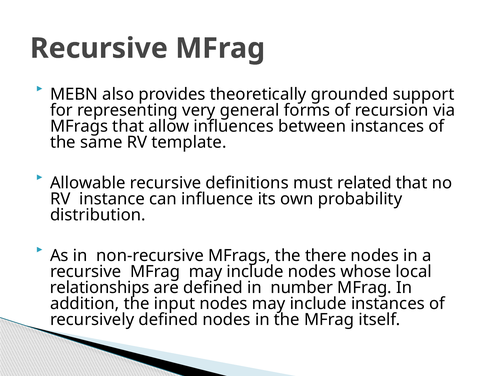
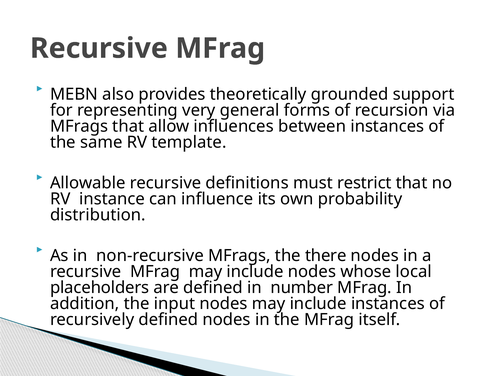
related: related -> restrict
relationships: relationships -> placeholders
